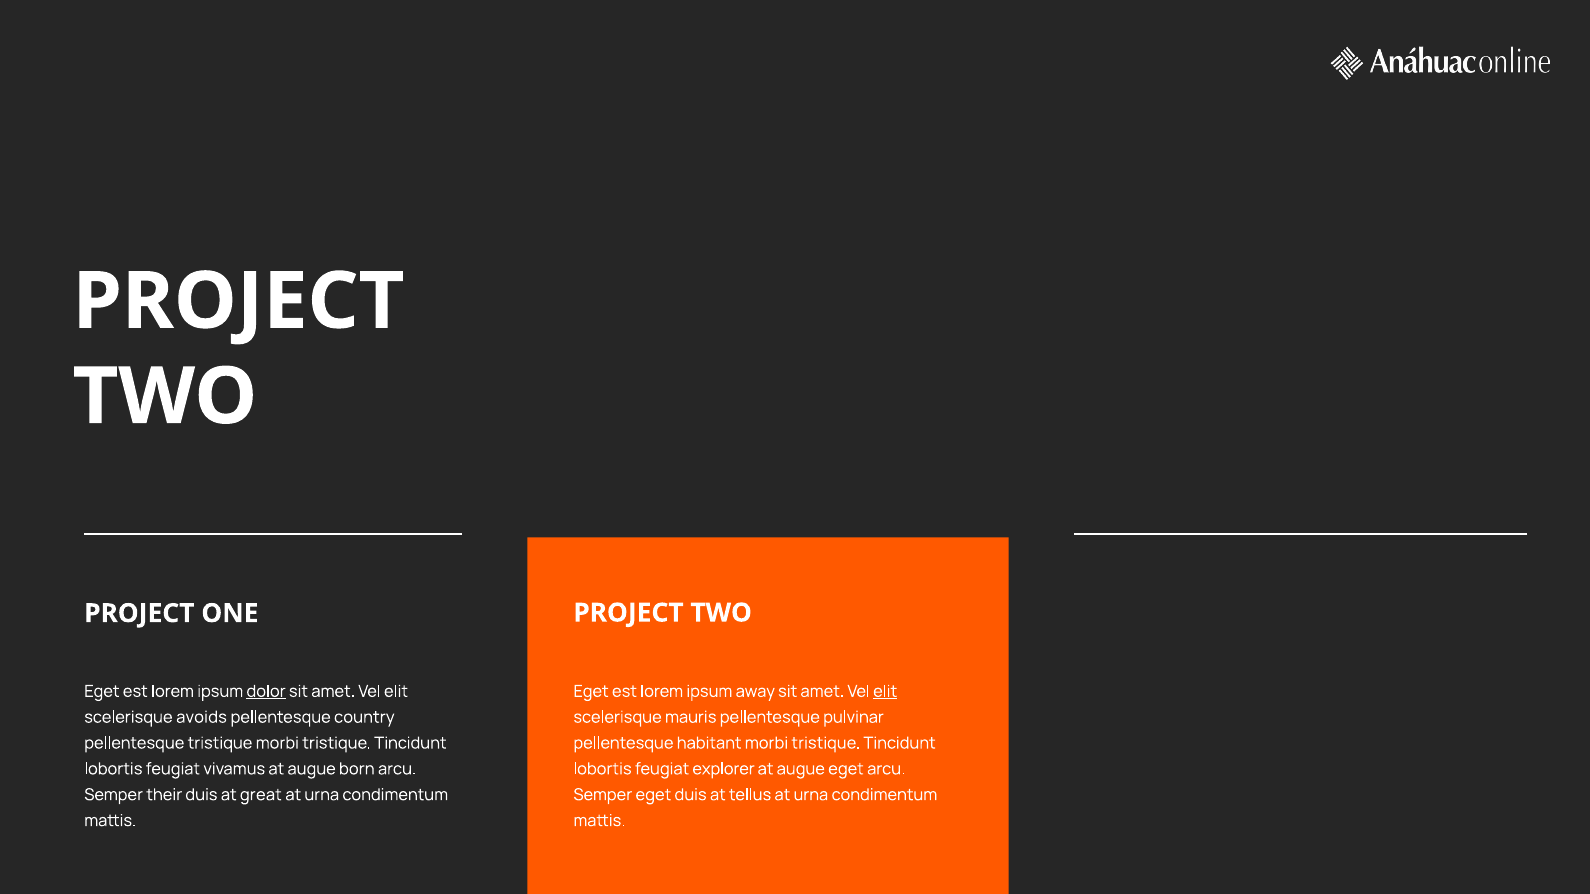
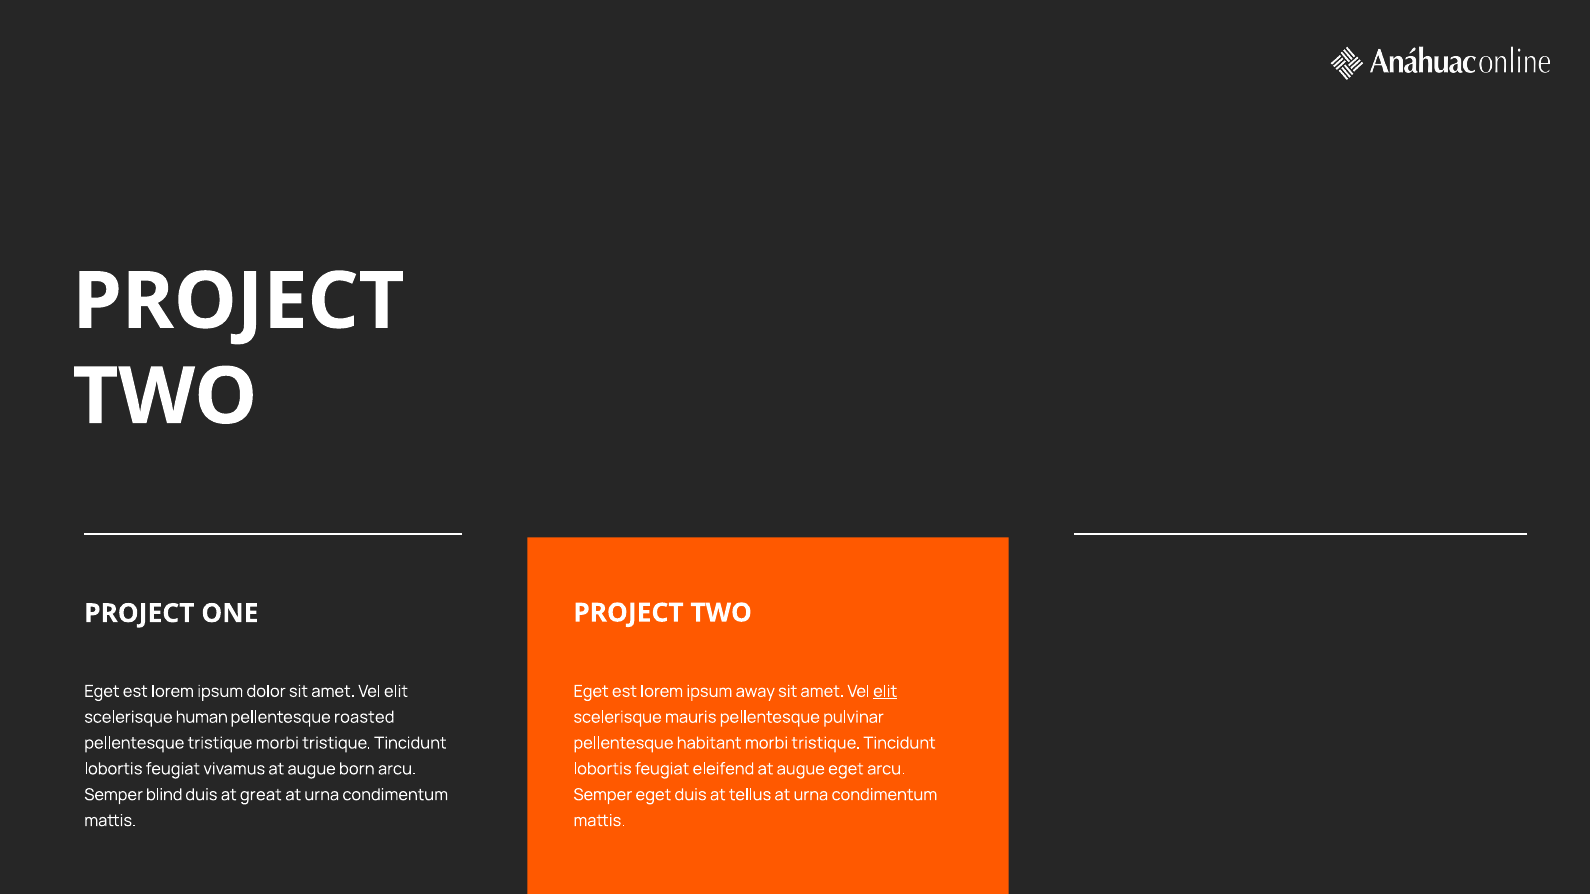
dolor underline: present -> none
avoids: avoids -> human
country: country -> roasted
explorer: explorer -> eleifend
their: their -> blind
